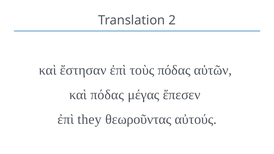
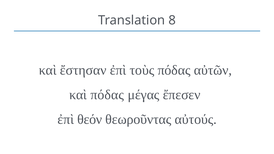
2: 2 -> 8
they: they -> θεόν
